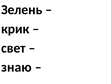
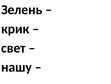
знаю: знаю -> нашу
